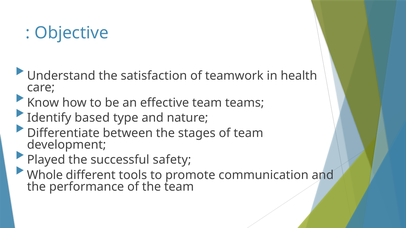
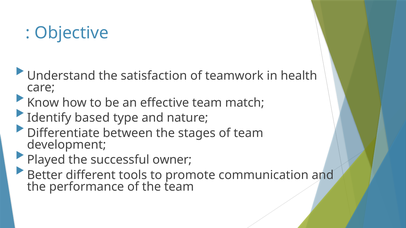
teams: teams -> match
safety: safety -> owner
Whole: Whole -> Better
